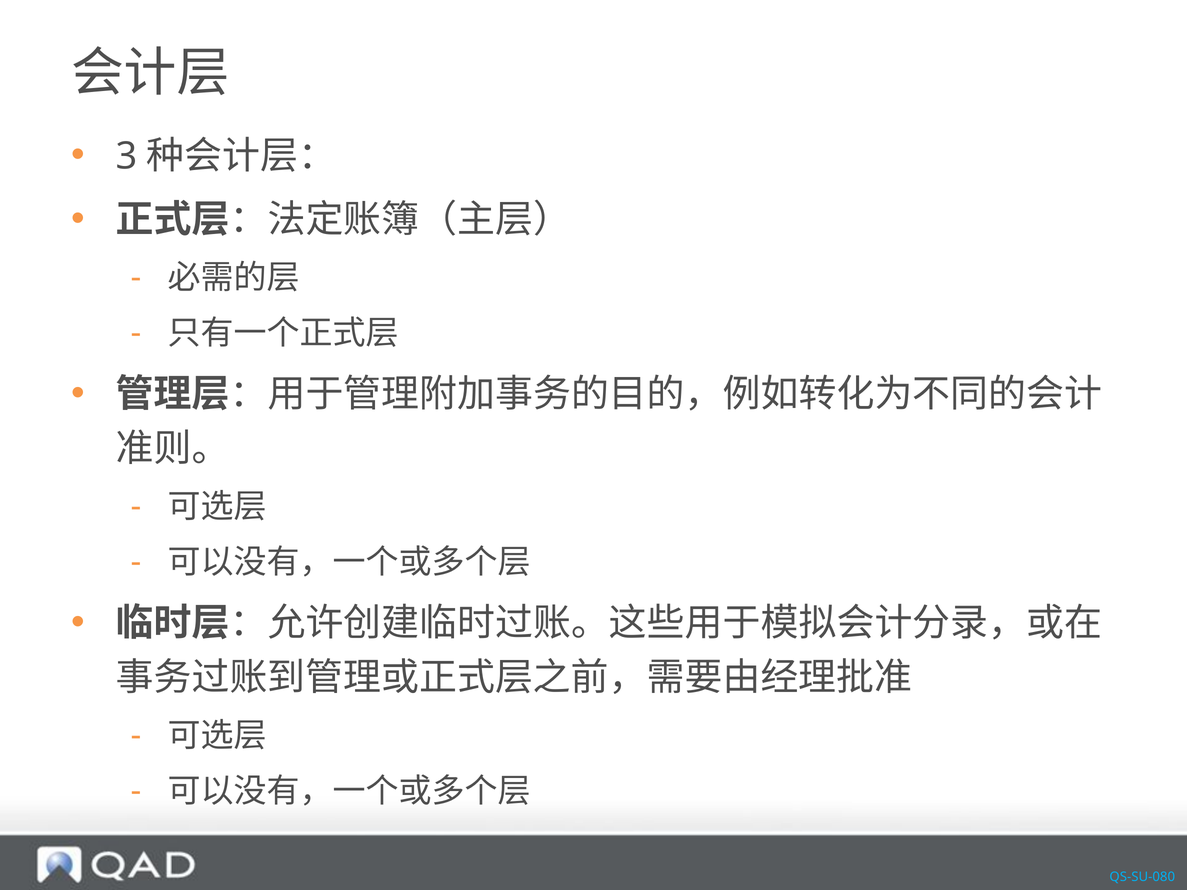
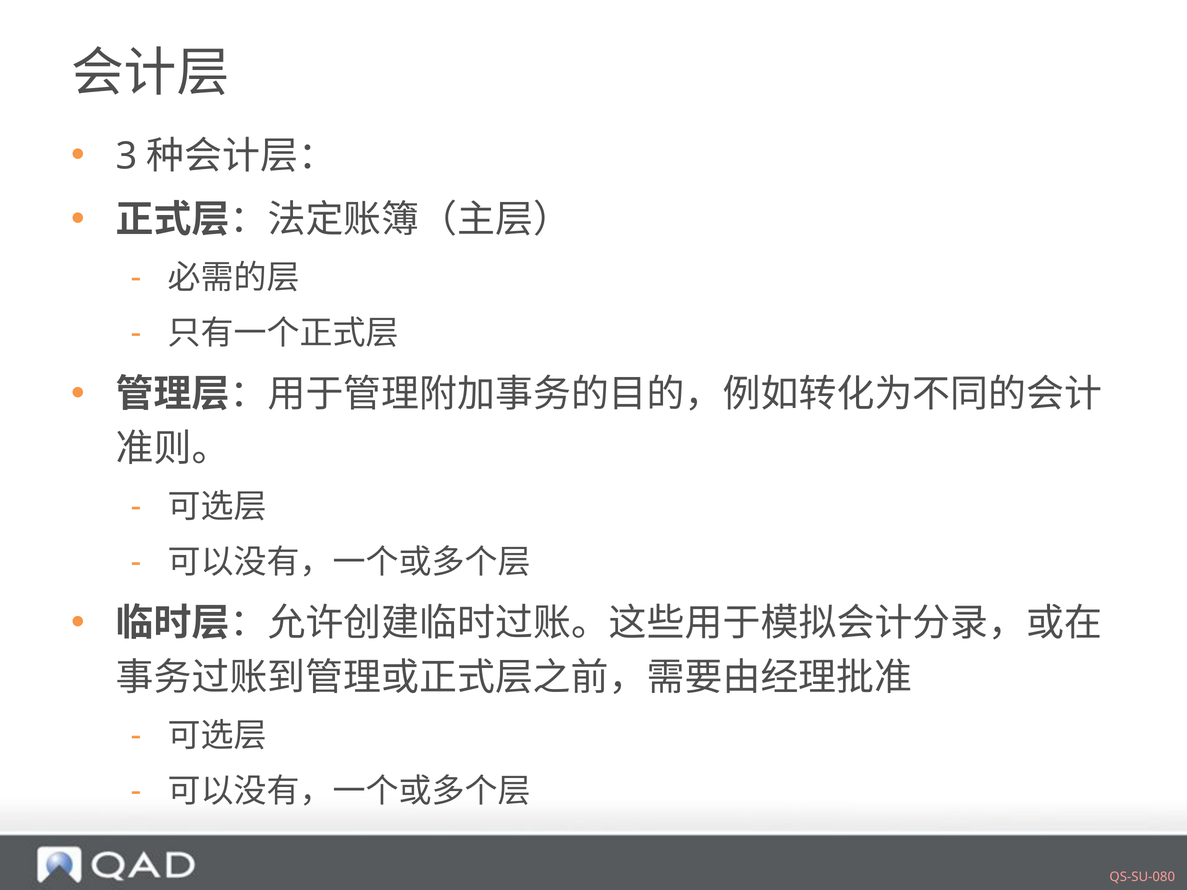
QS-SU-080 colour: light blue -> pink
